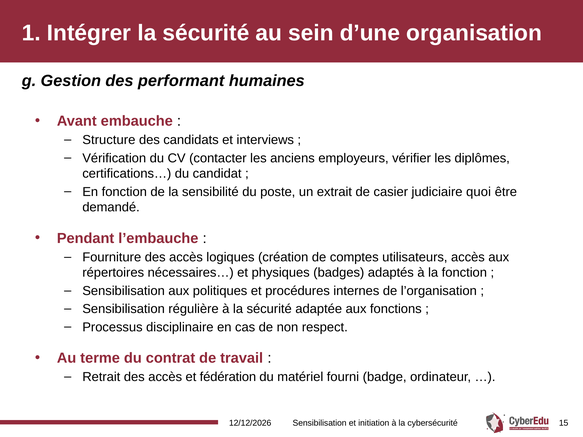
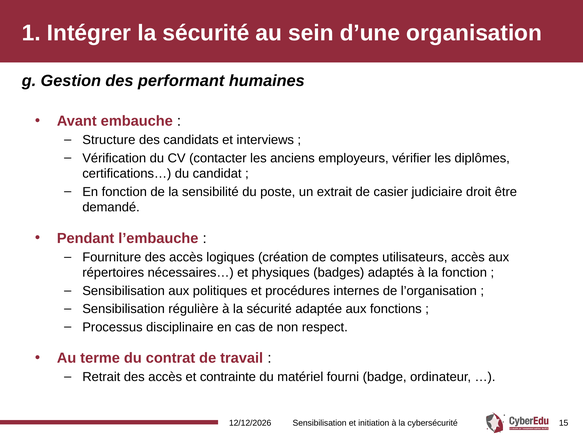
quoi: quoi -> droit
fédération: fédération -> contrainte
